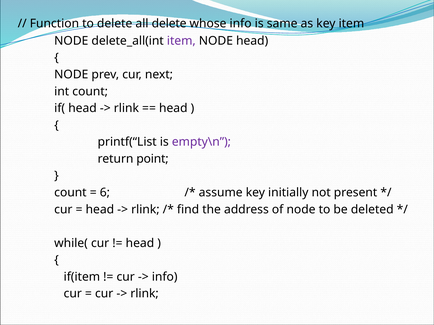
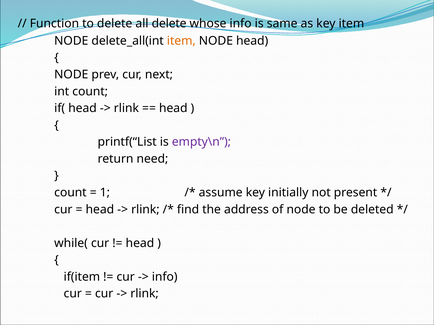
item at (181, 41) colour: purple -> orange
point: point -> need
6: 6 -> 1
